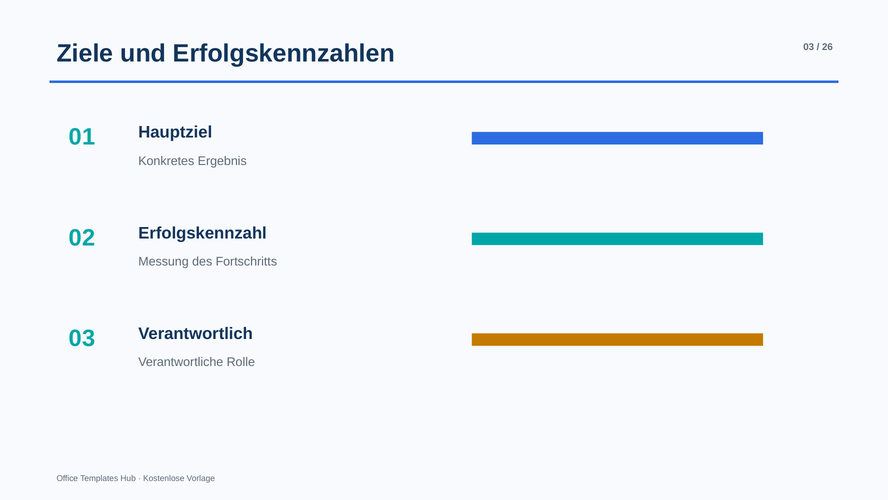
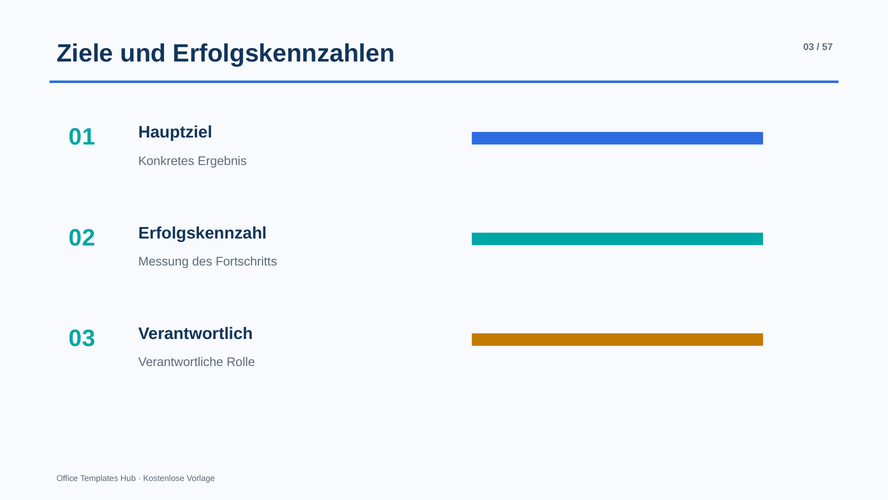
26: 26 -> 57
